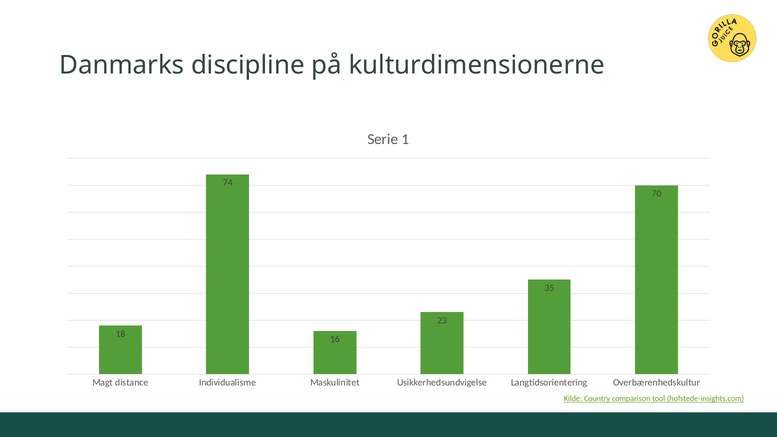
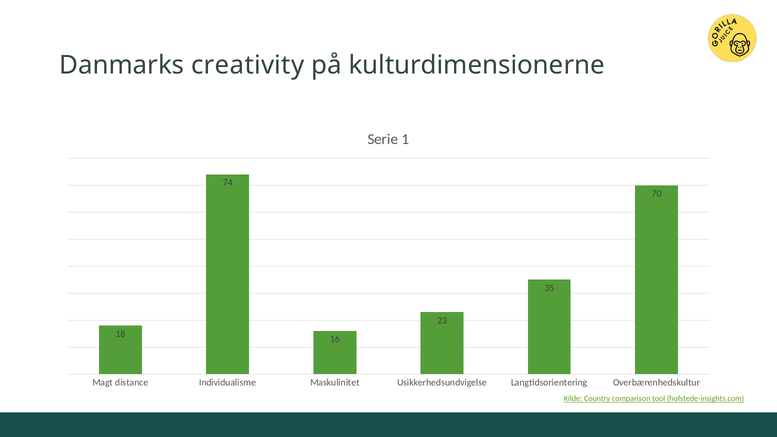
discipline: discipline -> creativity
